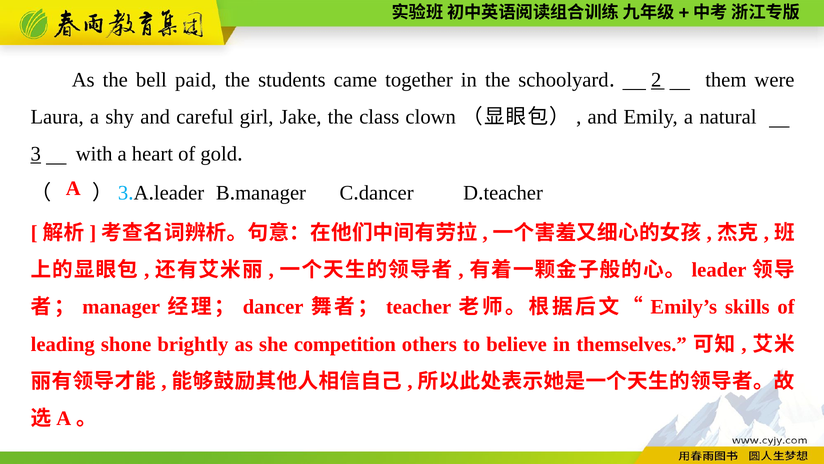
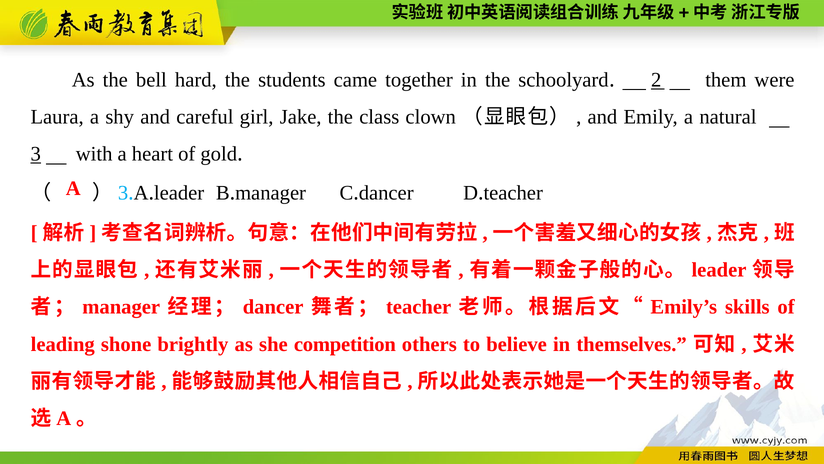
paid: paid -> hard
